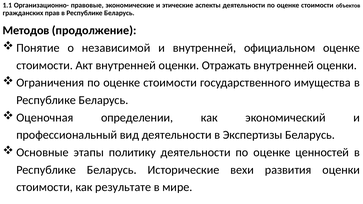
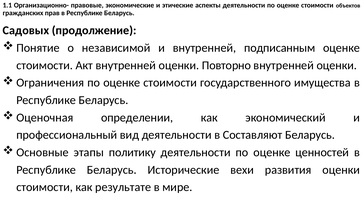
Методов: Методов -> Садовых
официальном: официальном -> подписанным
Отражать: Отражать -> Повторно
Экспертизы: Экспертизы -> Составляют
